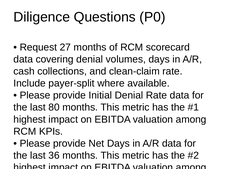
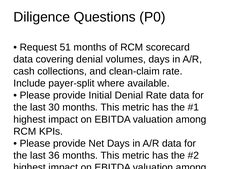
27: 27 -> 51
80: 80 -> 30
